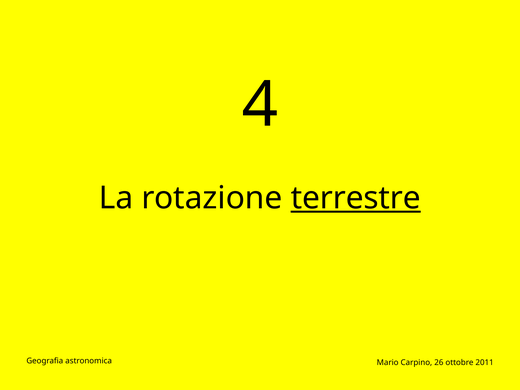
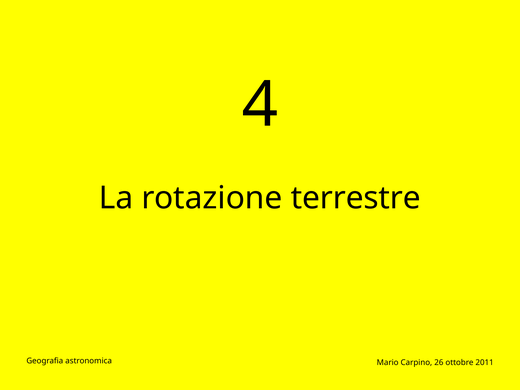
terrestre underline: present -> none
